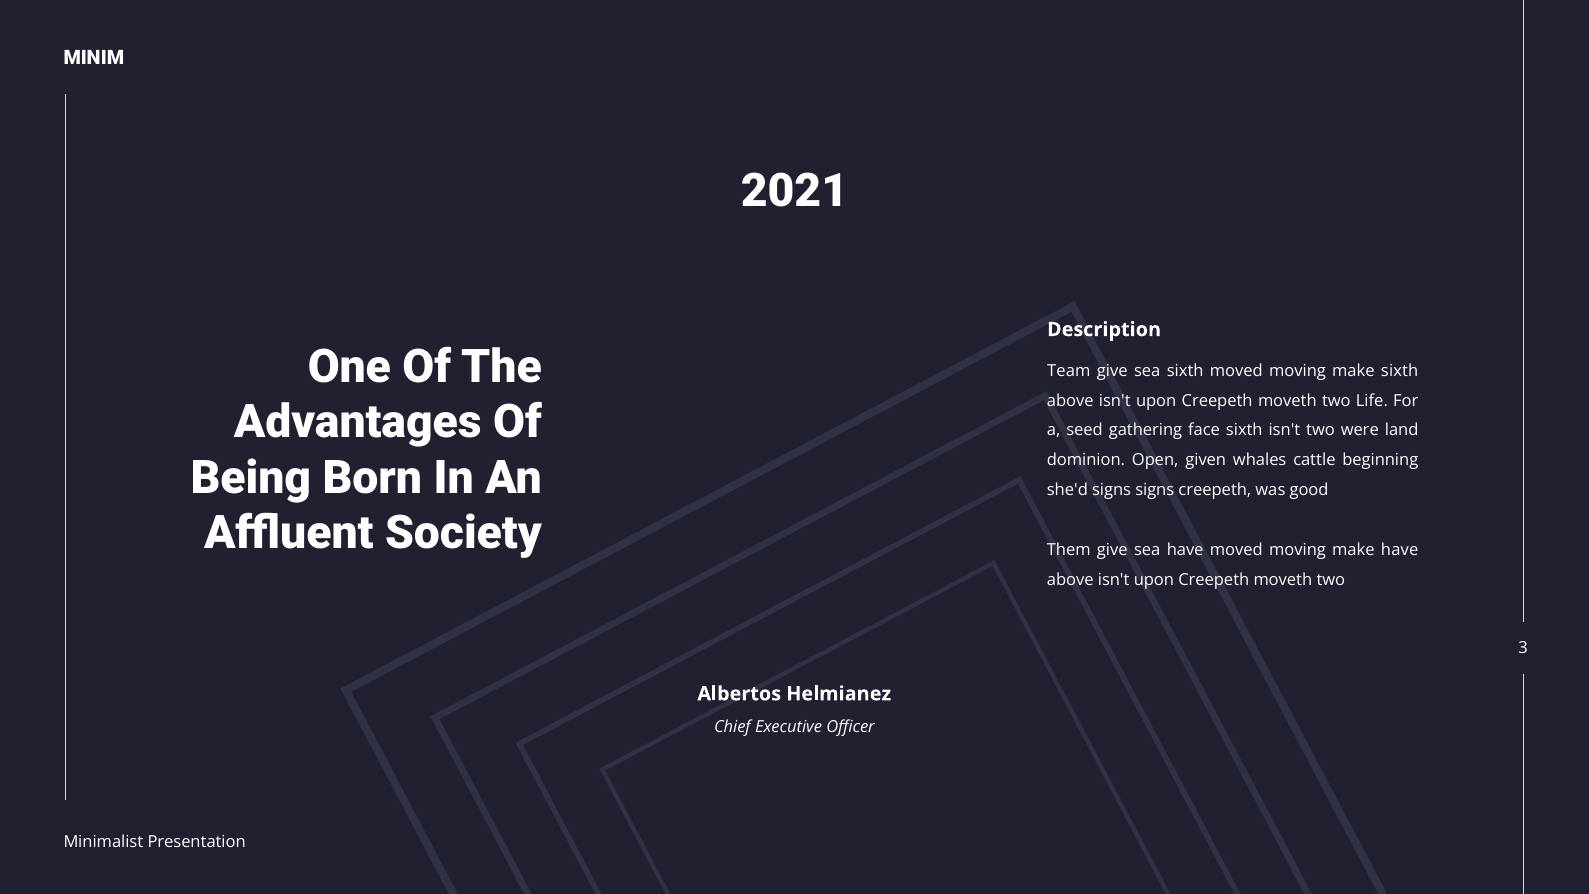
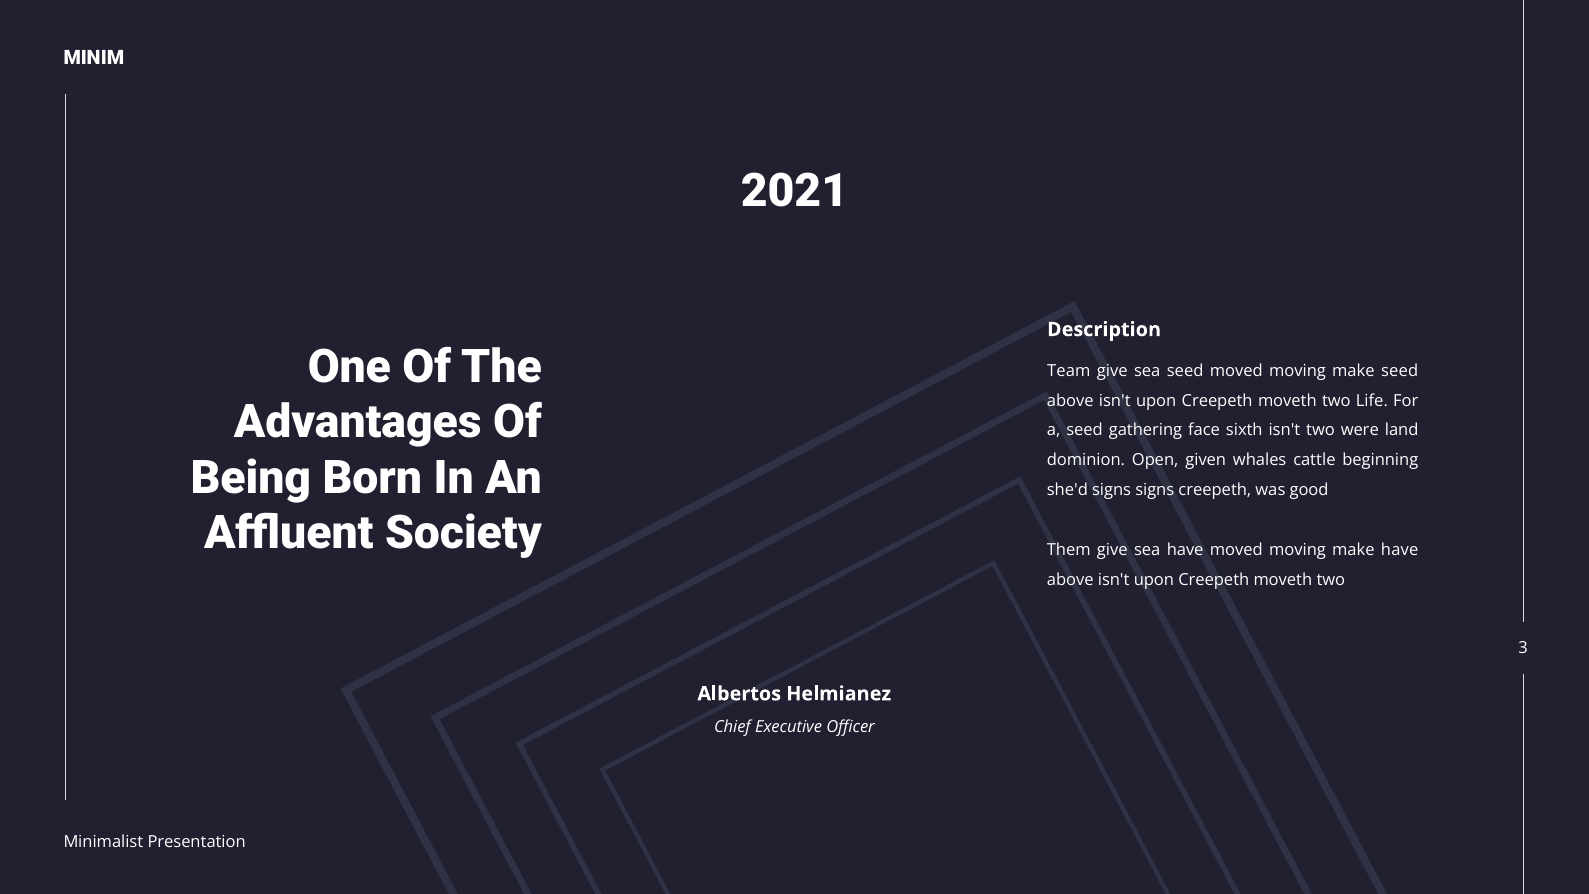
sea sixth: sixth -> seed
make sixth: sixth -> seed
